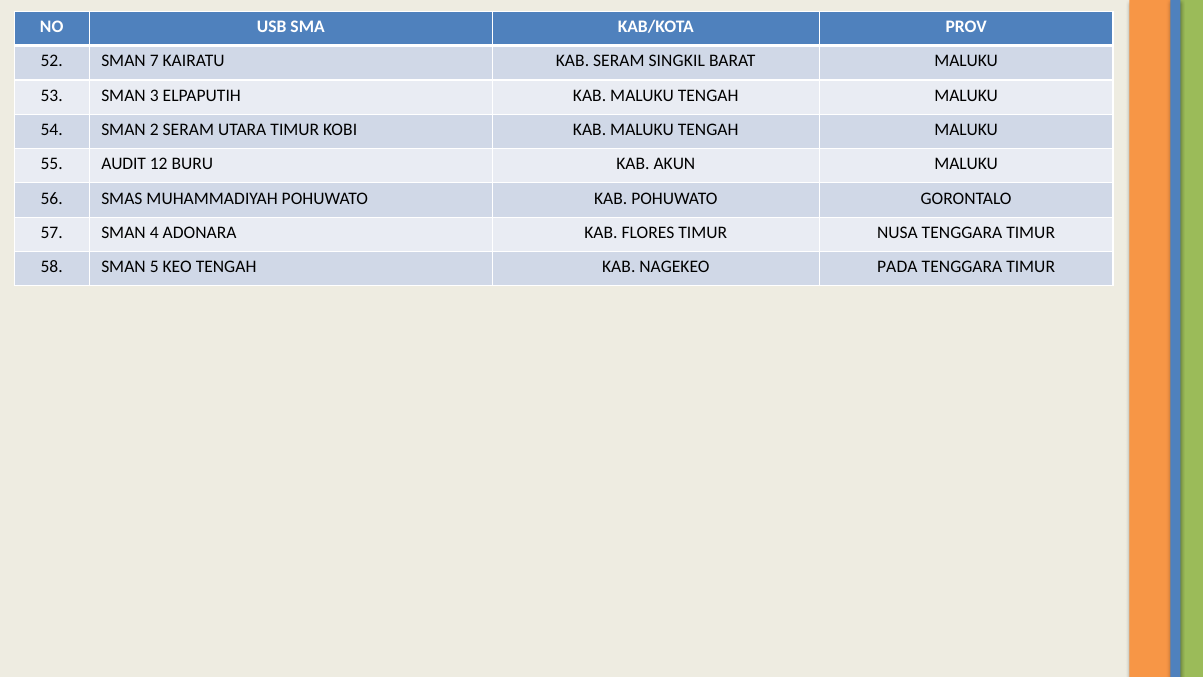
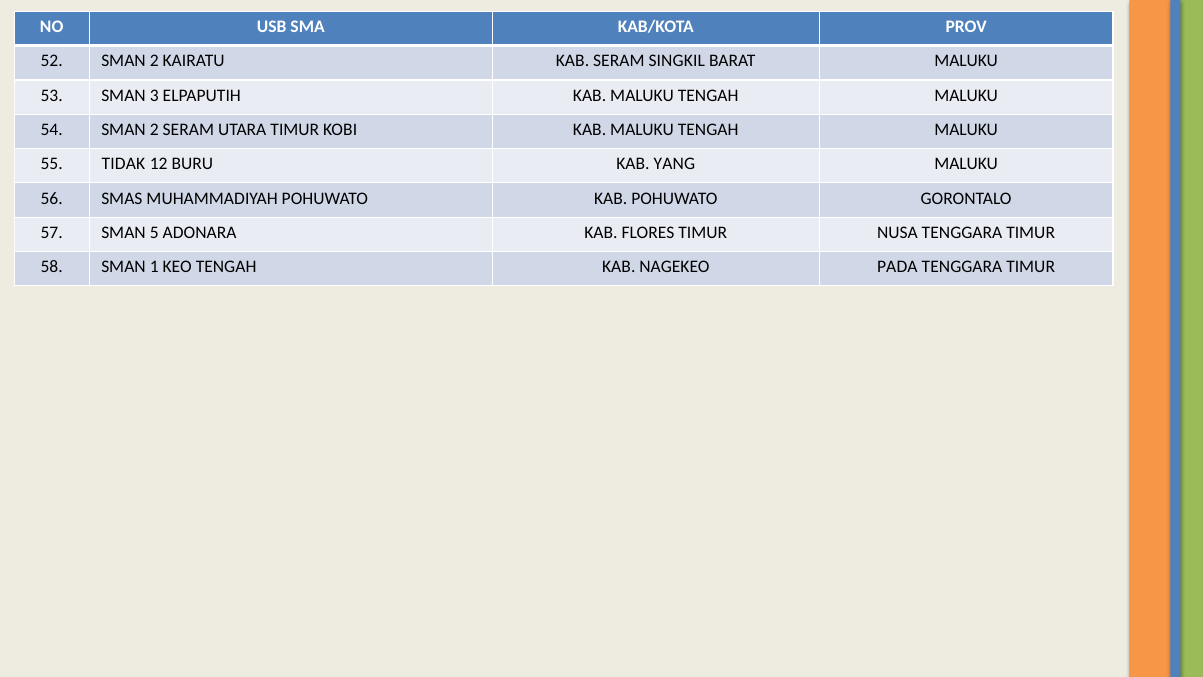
52 SMAN 7: 7 -> 2
AUDIT: AUDIT -> TIDAK
AKUN: AKUN -> YANG
4: 4 -> 5
5: 5 -> 1
